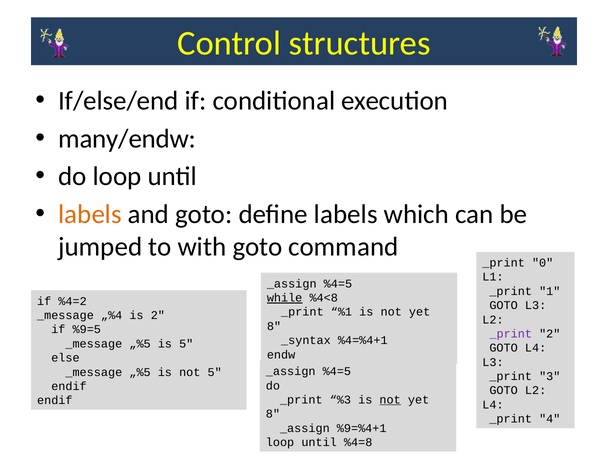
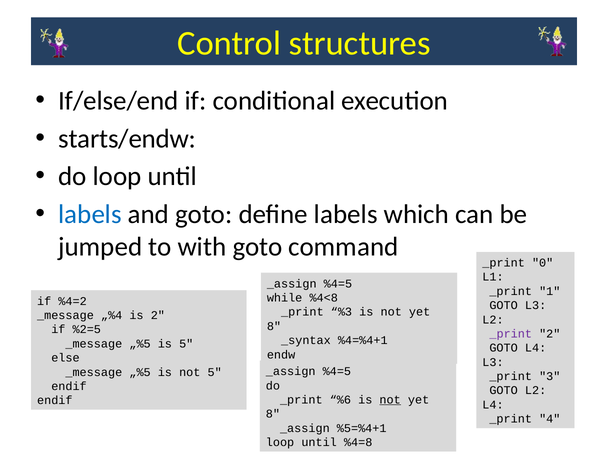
many/endw: many/endw -> starts/endw
labels at (90, 214) colour: orange -> blue
while underline: present -> none
%1: %1 -> %3
%9=5: %9=5 -> %2=5
%3: %3 -> %6
%9=%4+1: %9=%4+1 -> %5=%4+1
